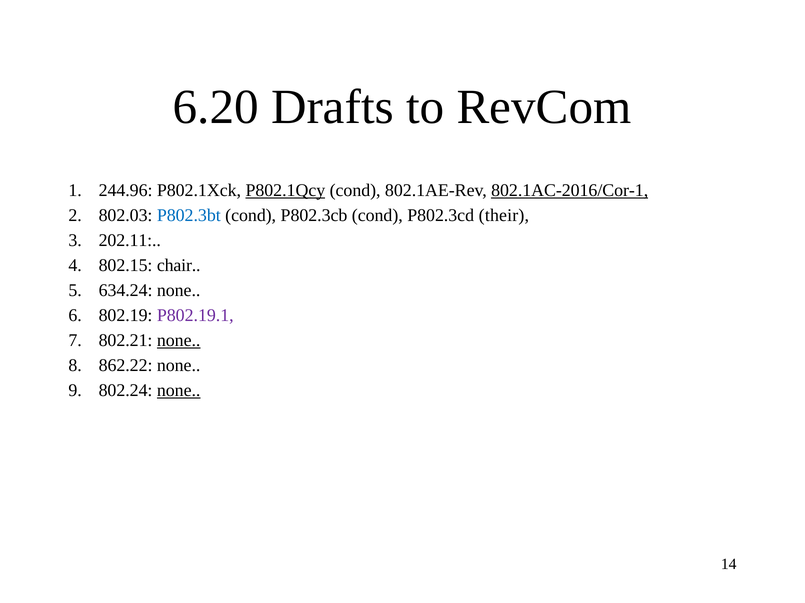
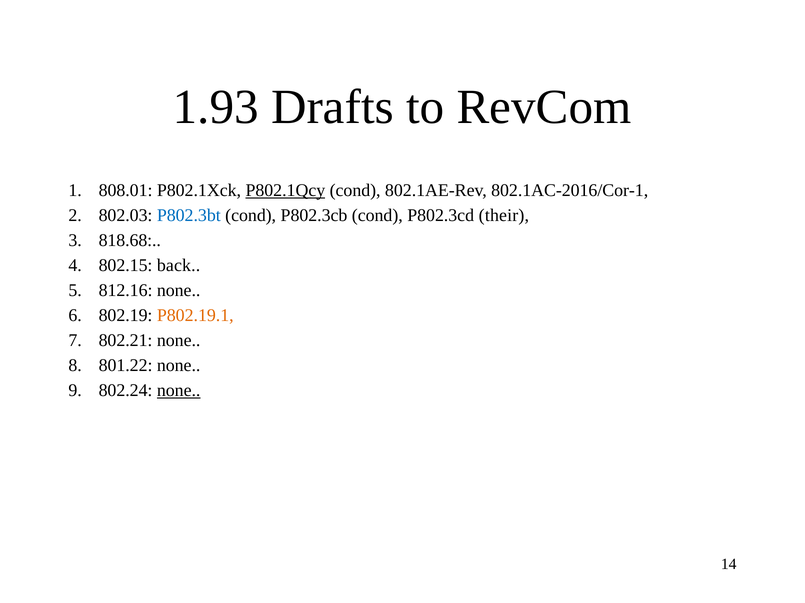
6.20: 6.20 -> 1.93
244.96: 244.96 -> 808.01
802.1AC-2016/Cor-1 underline: present -> none
202.11: 202.11 -> 818.68
chair: chair -> back
634.24: 634.24 -> 812.16
P802.19.1 colour: purple -> orange
none at (179, 341) underline: present -> none
862.22: 862.22 -> 801.22
